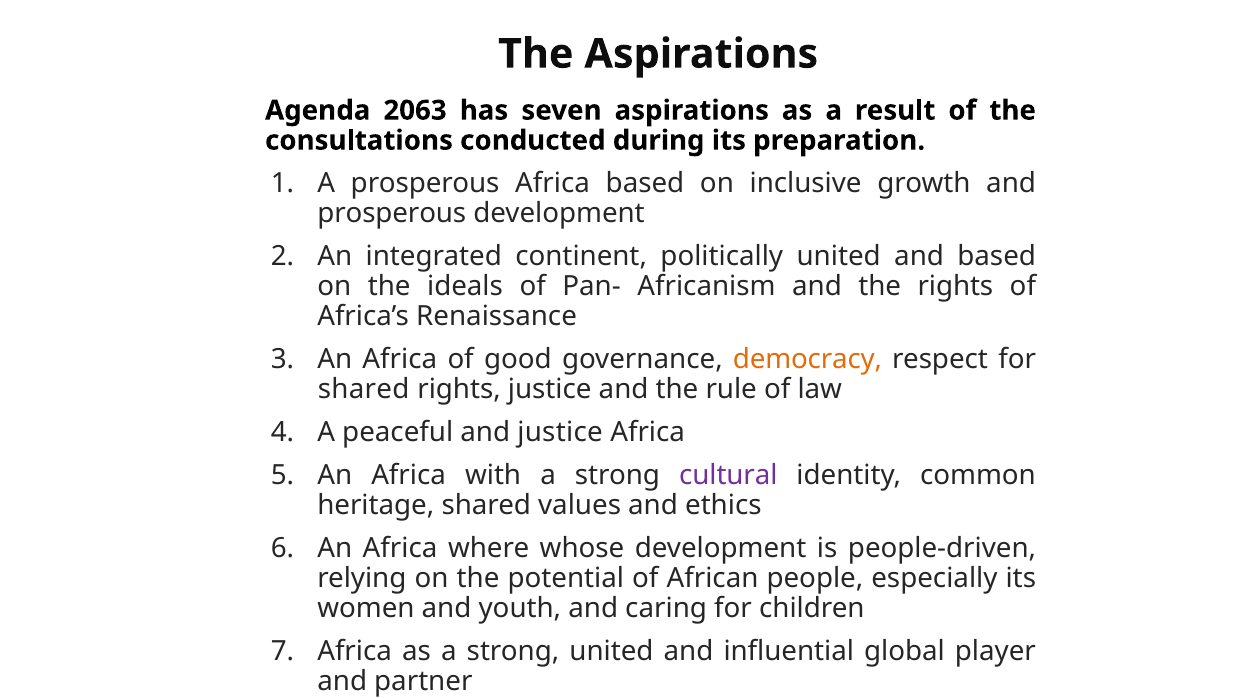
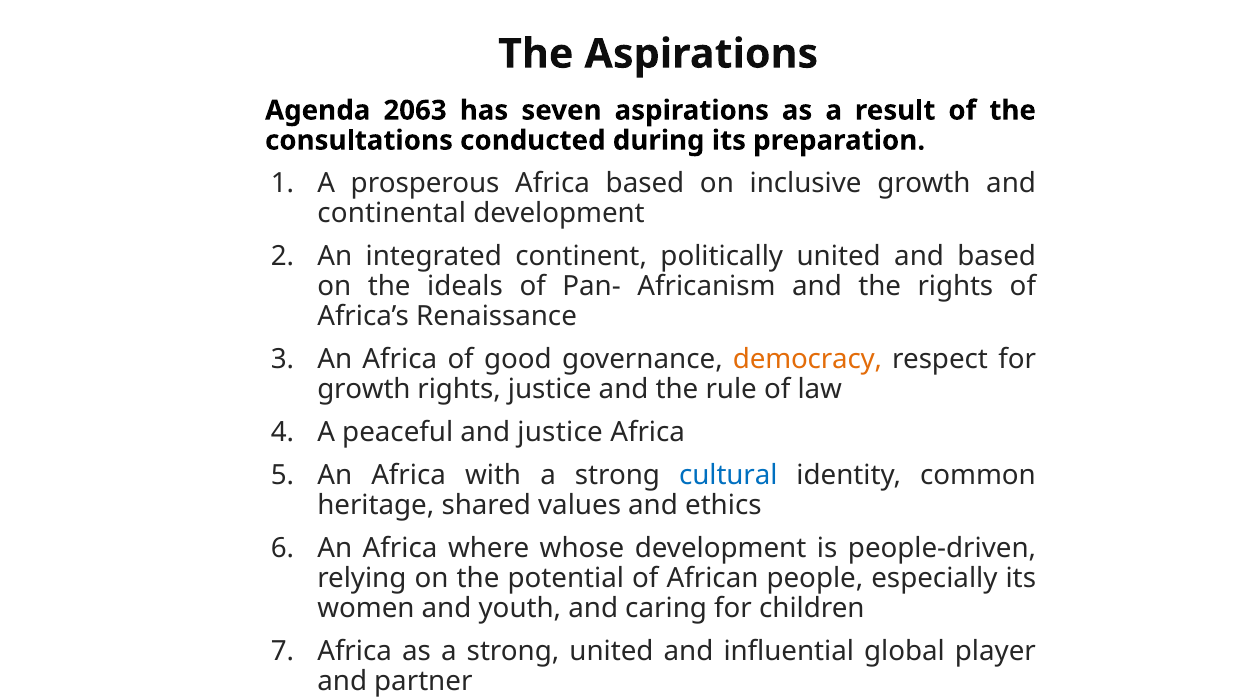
prosperous at (392, 213): prosperous -> continental
shared at (364, 389): shared -> growth
cultural colour: purple -> blue
